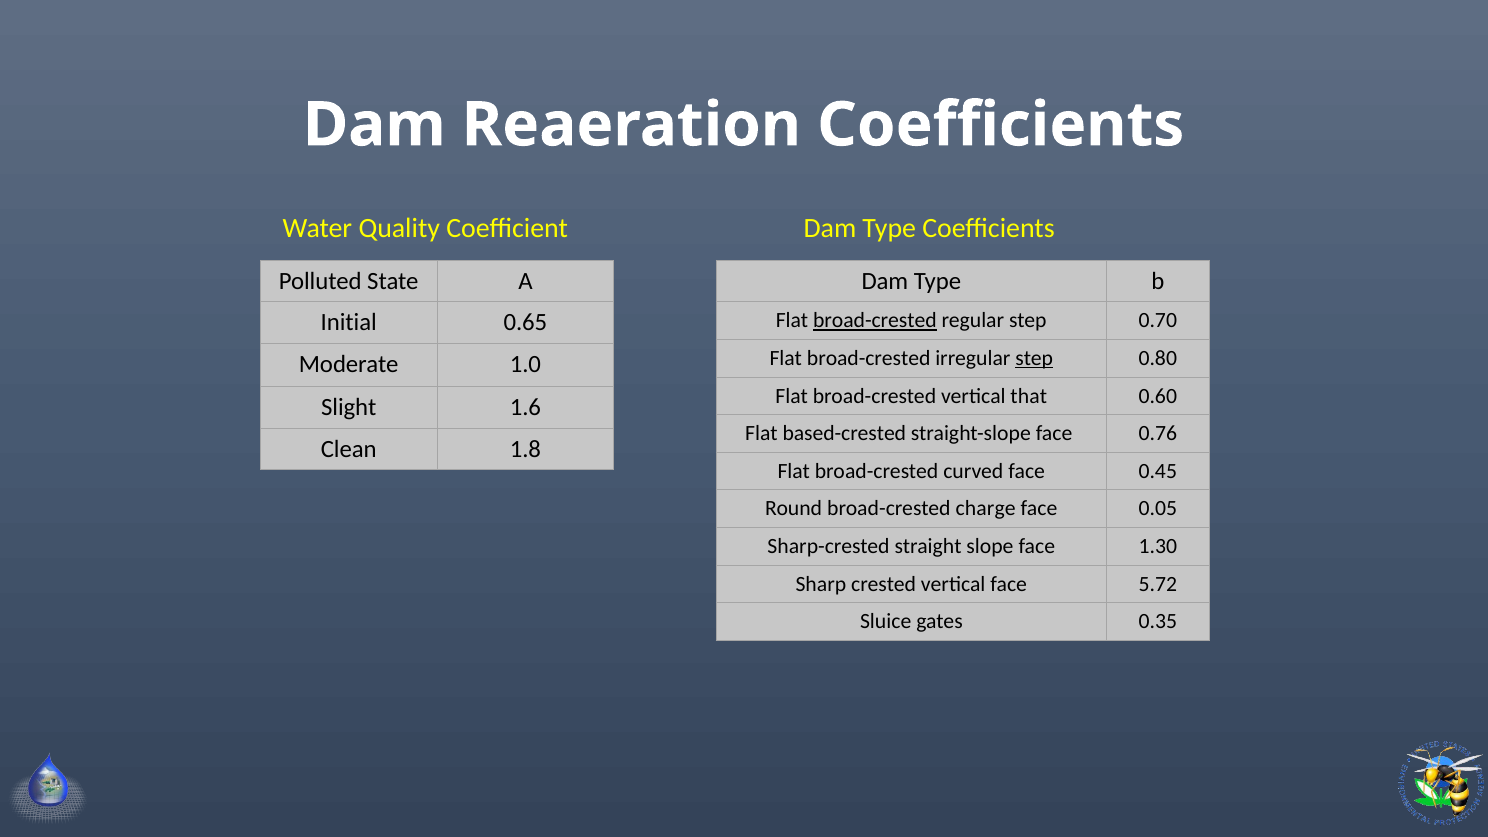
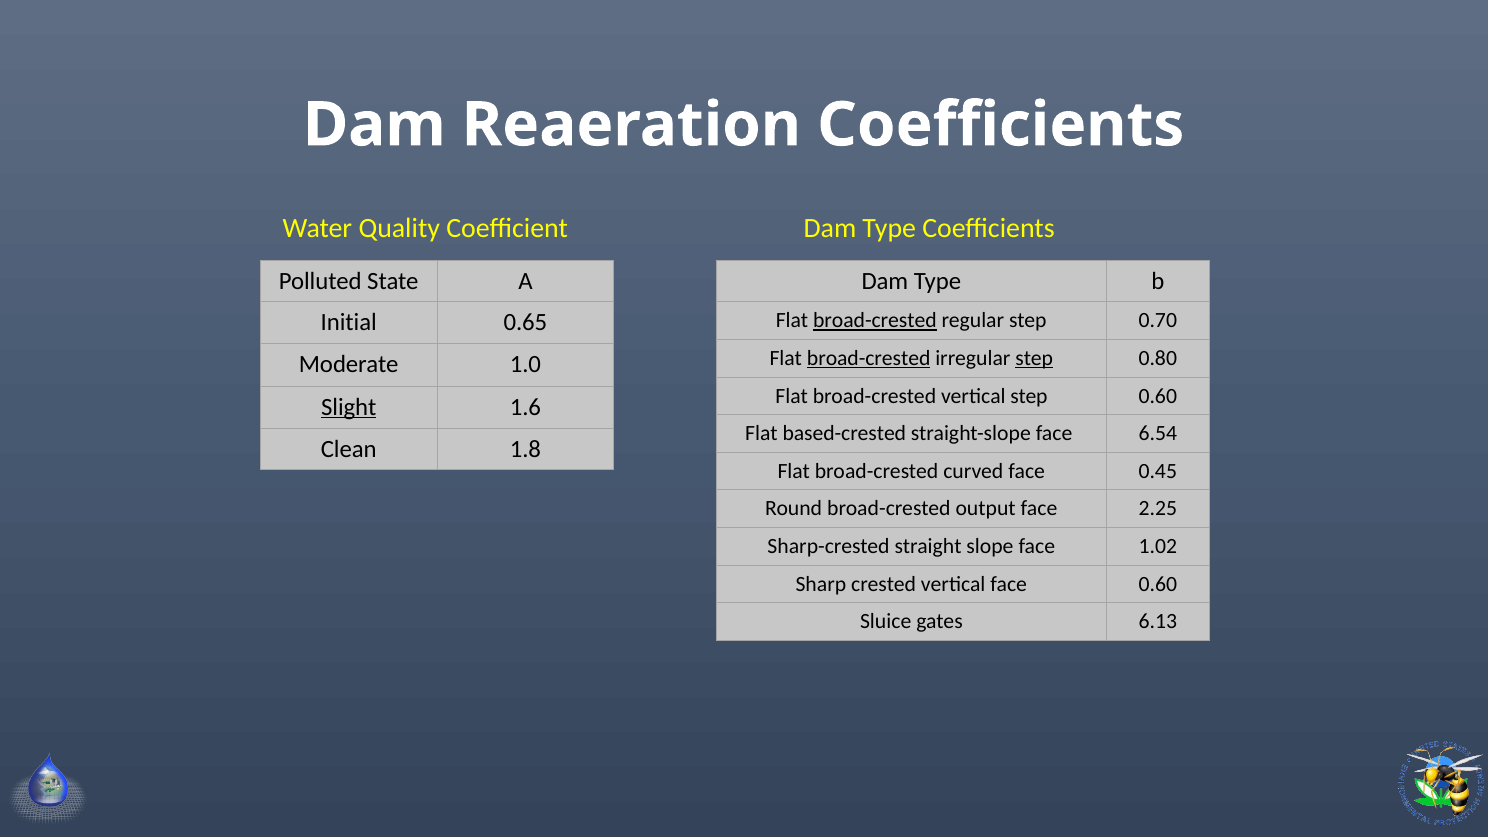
broad-crested at (869, 358) underline: none -> present
vertical that: that -> step
Slight underline: none -> present
0.76: 0.76 -> 6.54
charge: charge -> output
0.05: 0.05 -> 2.25
1.30: 1.30 -> 1.02
face 5.72: 5.72 -> 0.60
0.35: 0.35 -> 6.13
